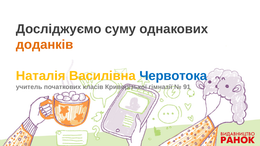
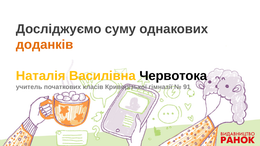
Червотока colour: blue -> black
